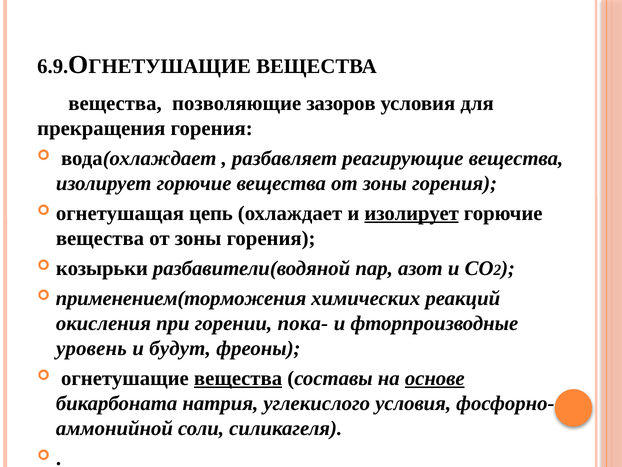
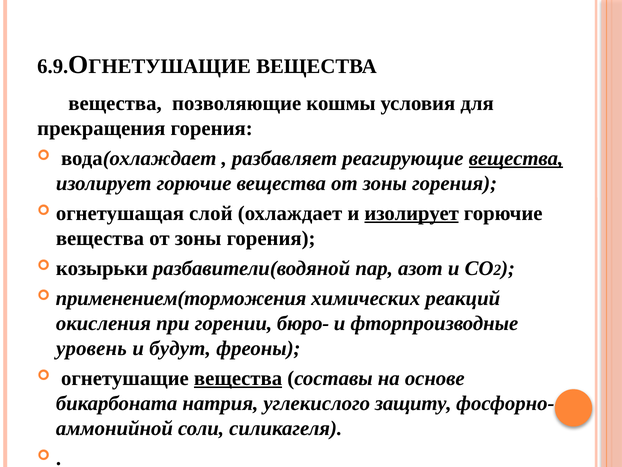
зазоров: зазоров -> кошмы
вещества at (516, 158) underline: none -> present
цепь: цепь -> слой
пока-: пока- -> бюро-
основе underline: present -> none
углекислого условия: условия -> защиту
